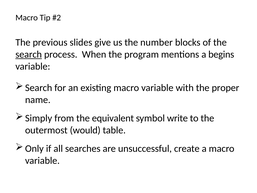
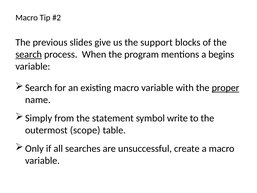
number: number -> support
proper underline: none -> present
equivalent: equivalent -> statement
would: would -> scope
